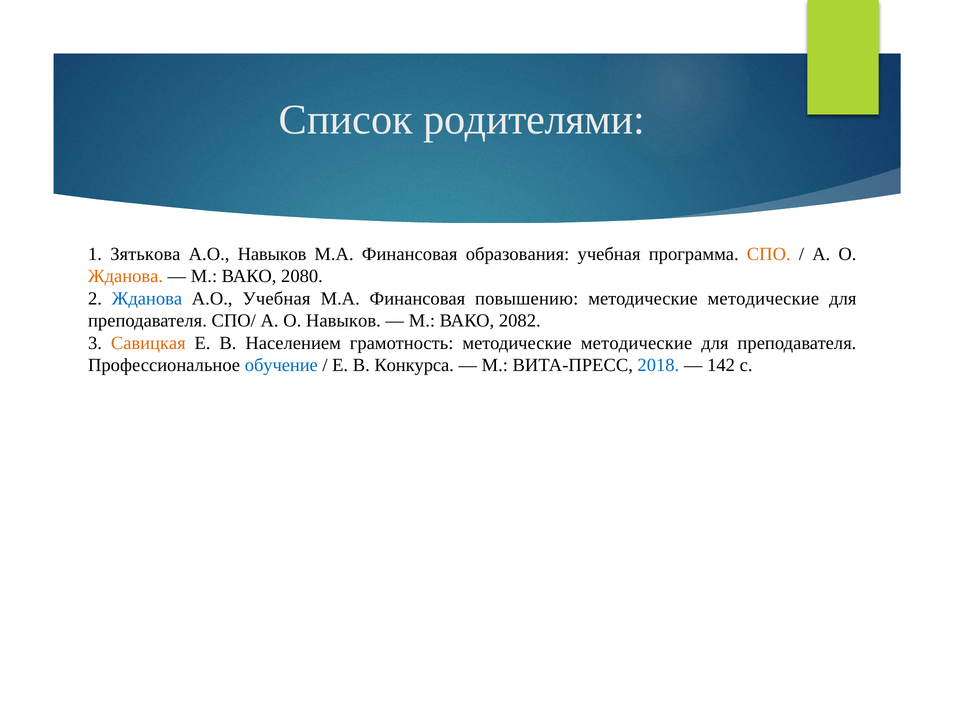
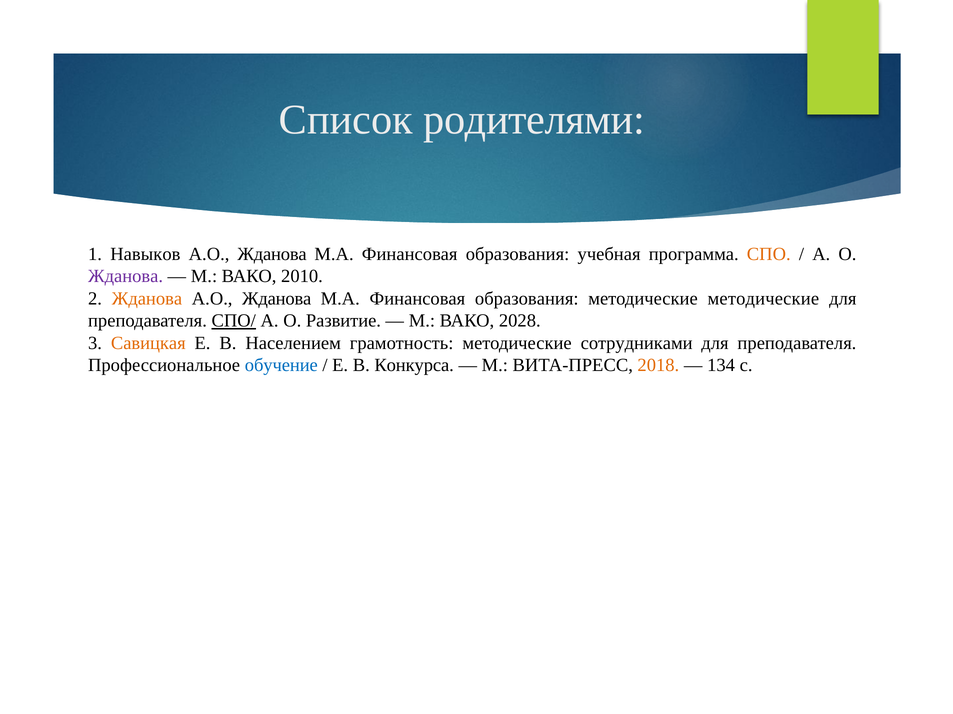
Зятькова: Зятькова -> Навыков
Навыков at (272, 254): Навыков -> Жданова
Жданова at (126, 277) colour: orange -> purple
2080: 2080 -> 2010
Жданова at (147, 299) colour: blue -> orange
Учебная at (277, 299): Учебная -> Жданова
повышению at (527, 299): повышению -> образования
СПО/ underline: none -> present
О Навыков: Навыков -> Развитие
2082: 2082 -> 2028
грамотность методические методические: методические -> сотрудниками
2018 colour: blue -> orange
142: 142 -> 134
